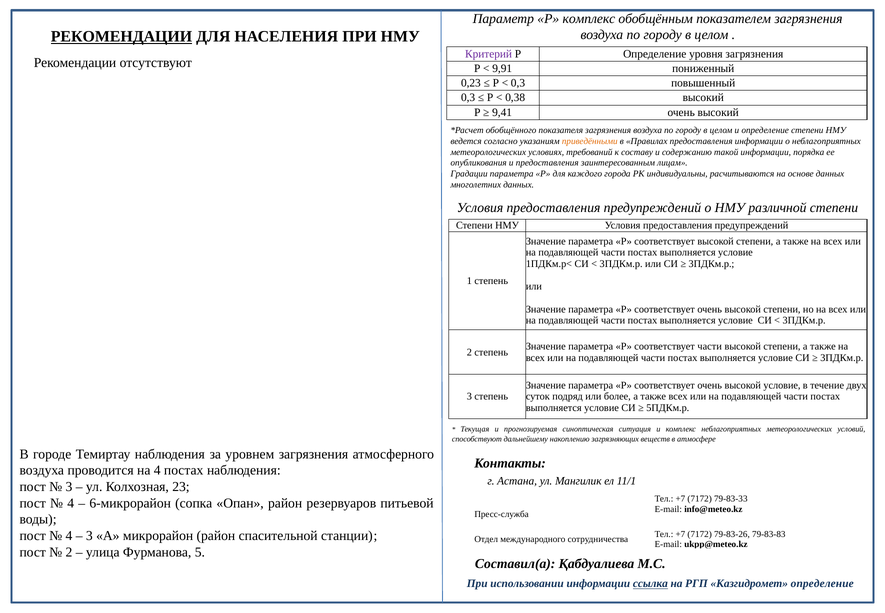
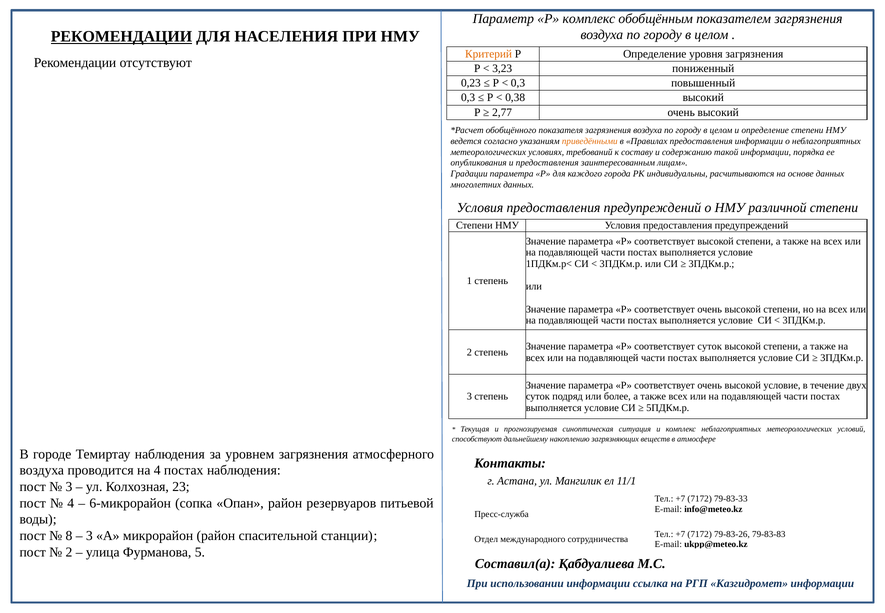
Критерий colour: purple -> orange
9,91: 9,91 -> 3,23
9,41: 9,41 -> 2,77
соответствует части: части -> суток
4 at (69, 536): 4 -> 8
ссылка underline: present -> none
Казгидромет определение: определение -> информации
